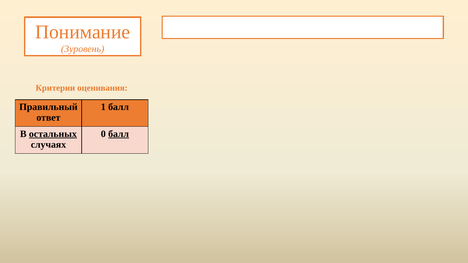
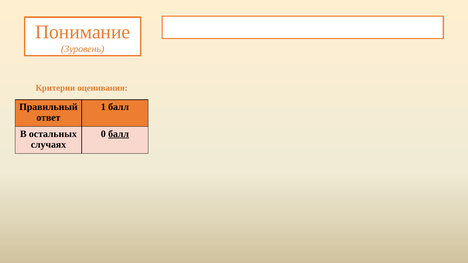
остальных underline: present -> none
